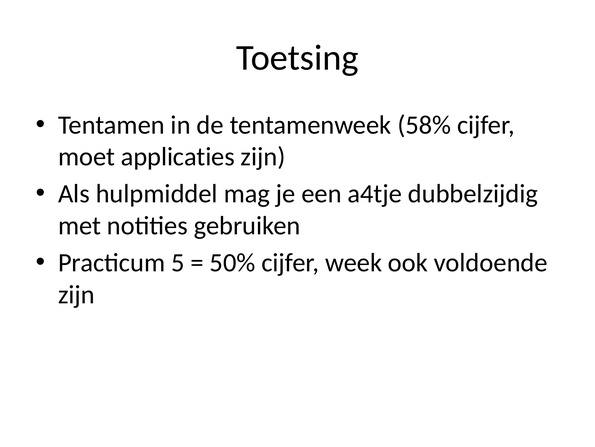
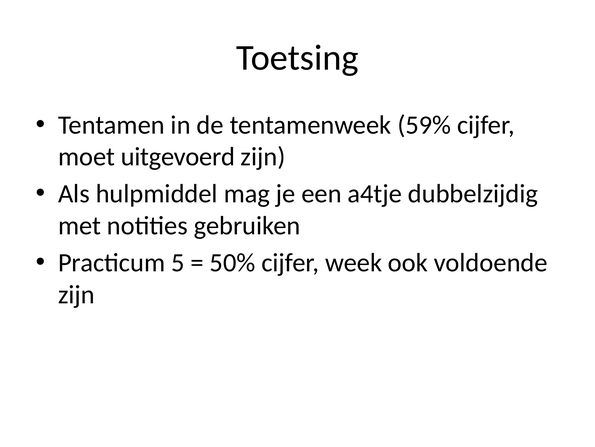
58%: 58% -> 59%
applicaties: applicaties -> uitgevoerd
